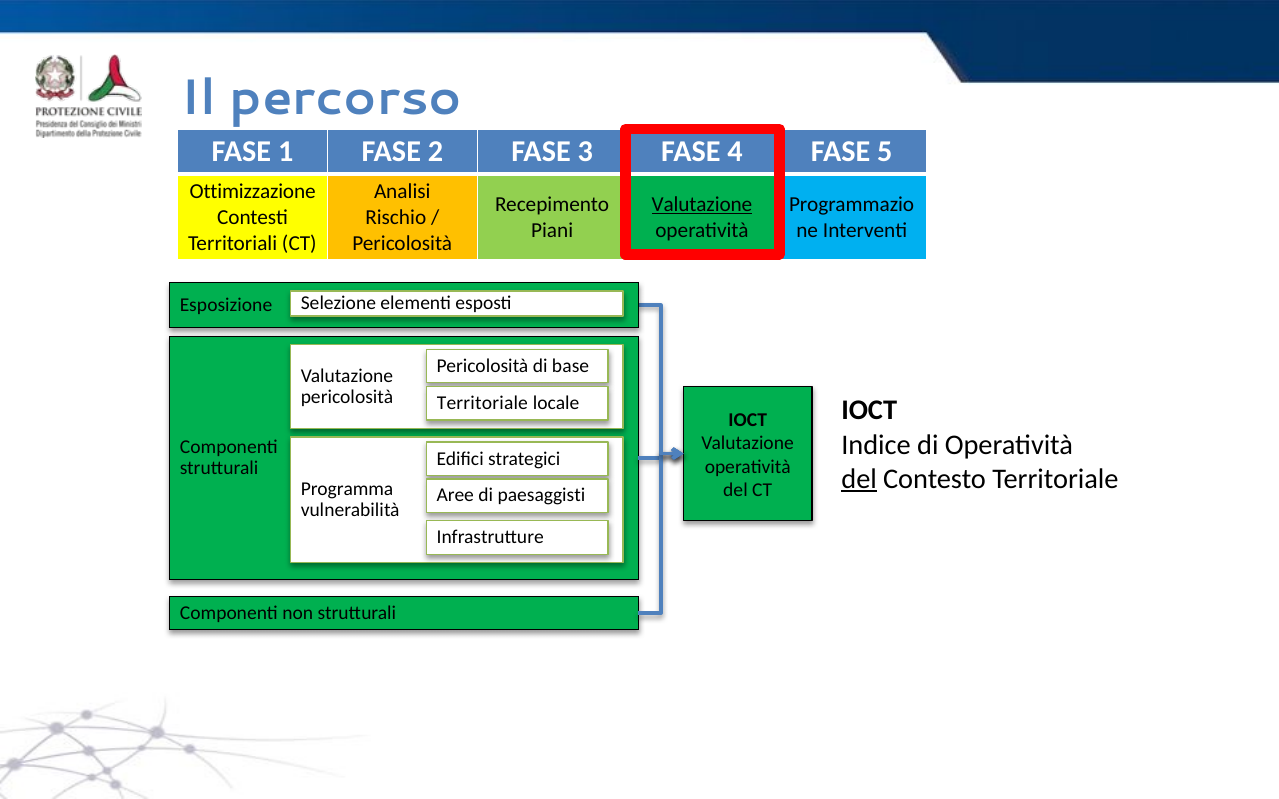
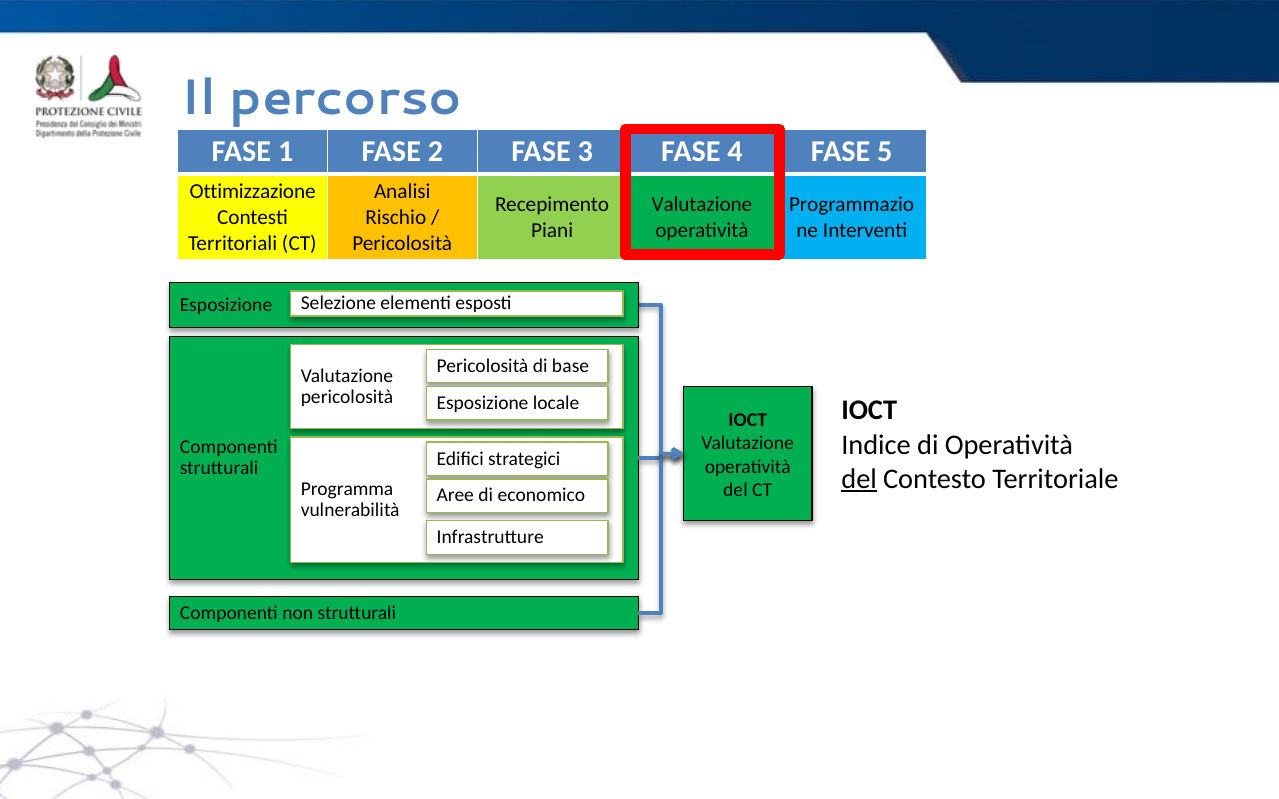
Valutazione at (702, 204) underline: present -> none
Territoriale at (482, 403): Territoriale -> Esposizione
paesaggisti: paesaggisti -> economico
